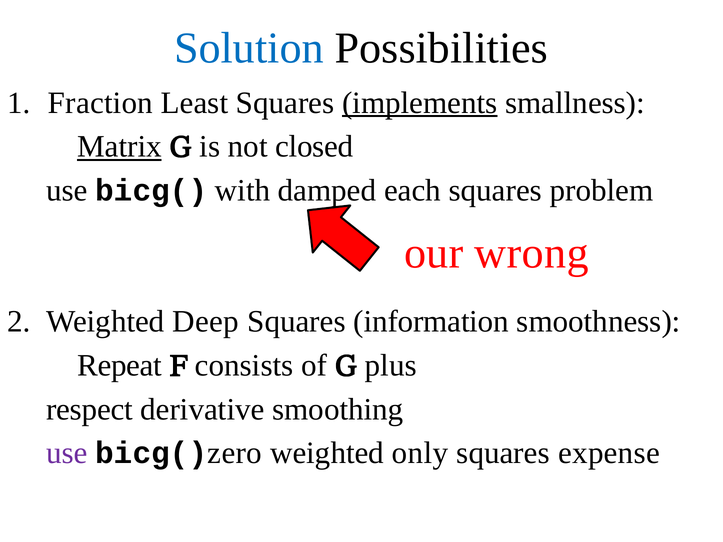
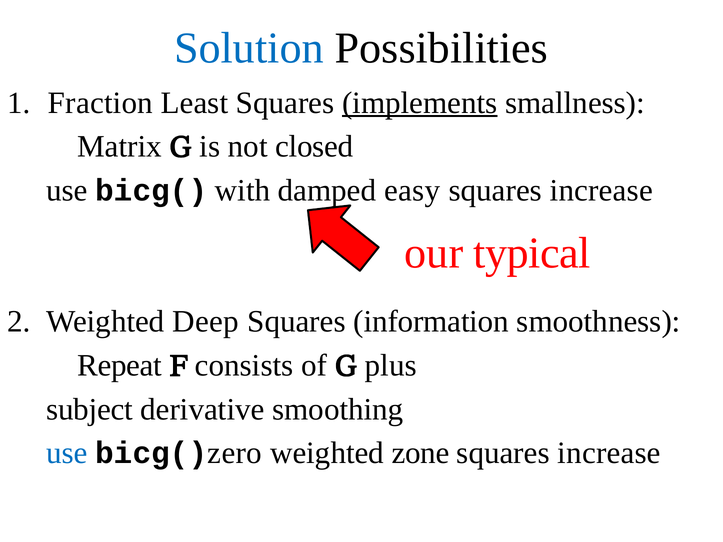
Matrix underline: present -> none
each: each -> easy
problem at (601, 190): problem -> increase
wrong: wrong -> typical
respect: respect -> subject
use at (67, 453) colour: purple -> blue
only: only -> zone
expense at (609, 453): expense -> increase
